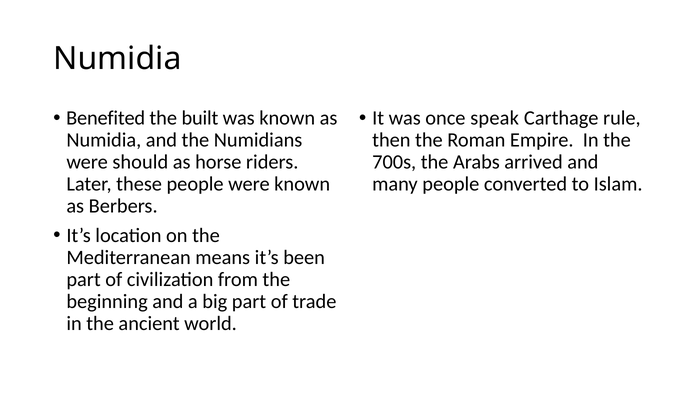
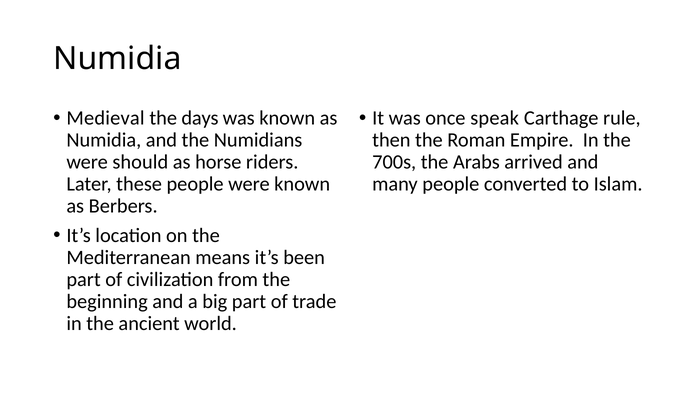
Benefited: Benefited -> Medieval
built: built -> days
